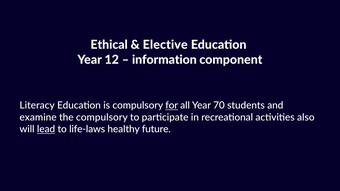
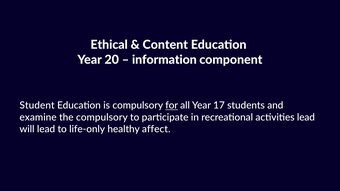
Elective: Elective -> Content
12: 12 -> 20
Literacy: Literacy -> Student
70: 70 -> 17
activities also: also -> lead
lead at (46, 129) underline: present -> none
life-laws: life-laws -> life-only
future: future -> affect
